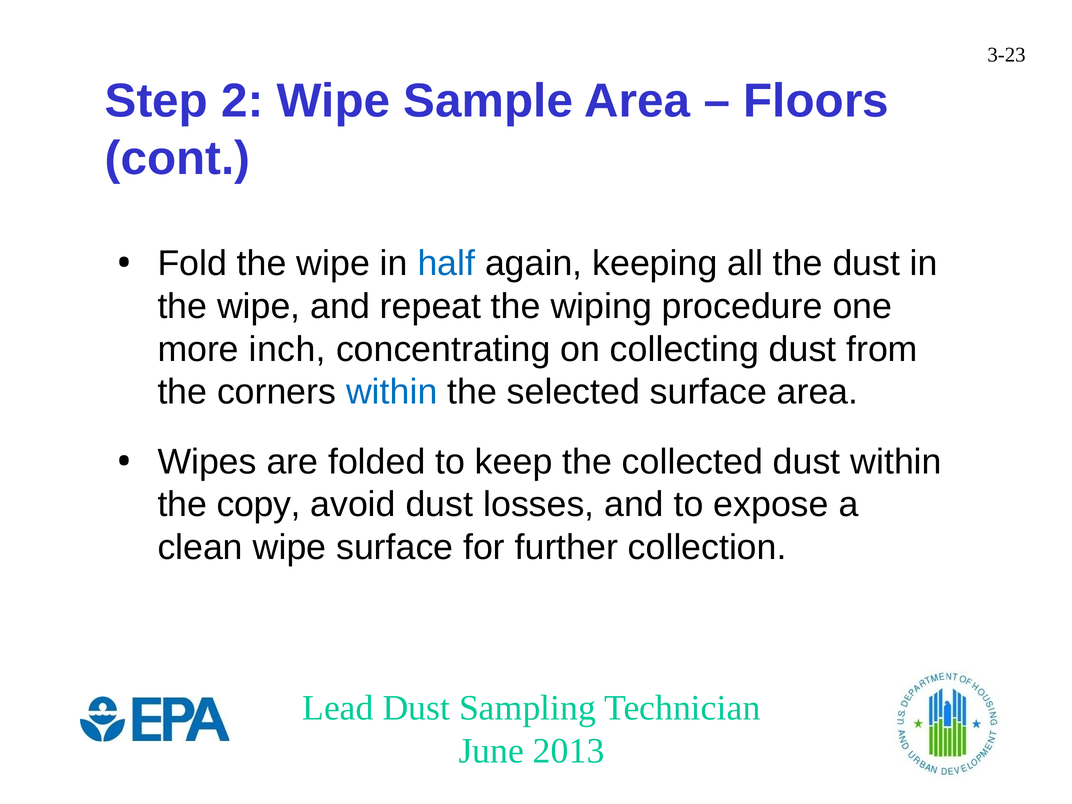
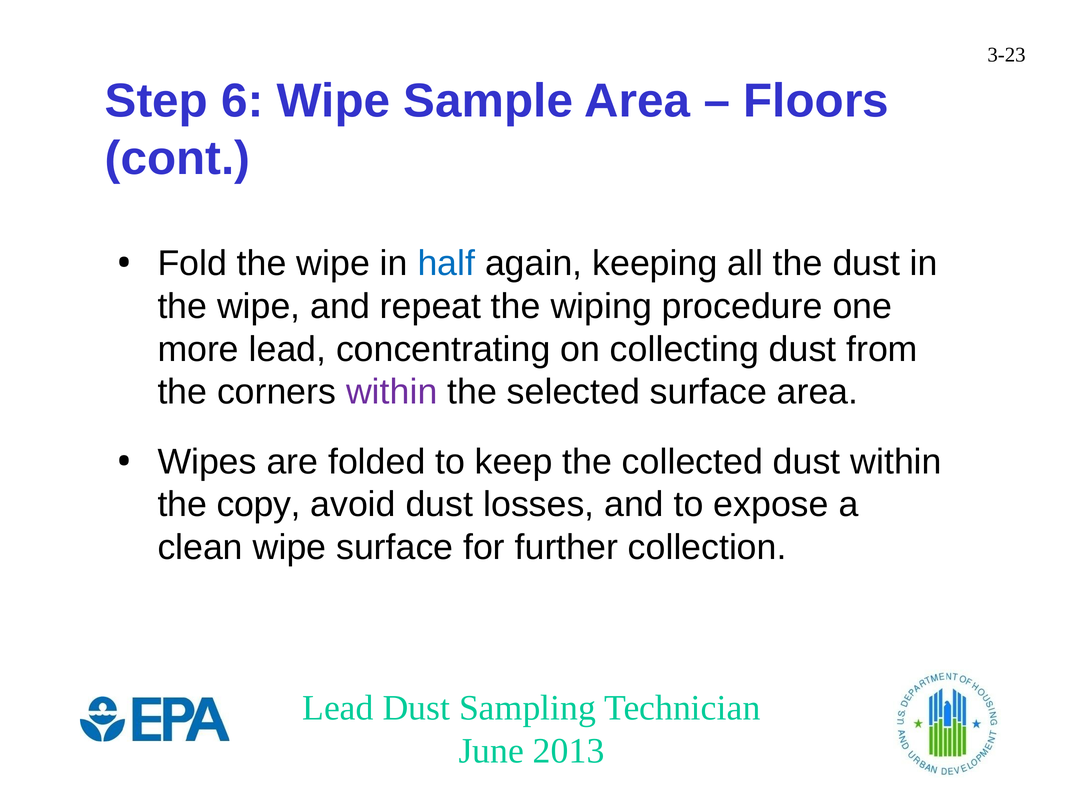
2: 2 -> 6
more inch: inch -> lead
within at (392, 392) colour: blue -> purple
